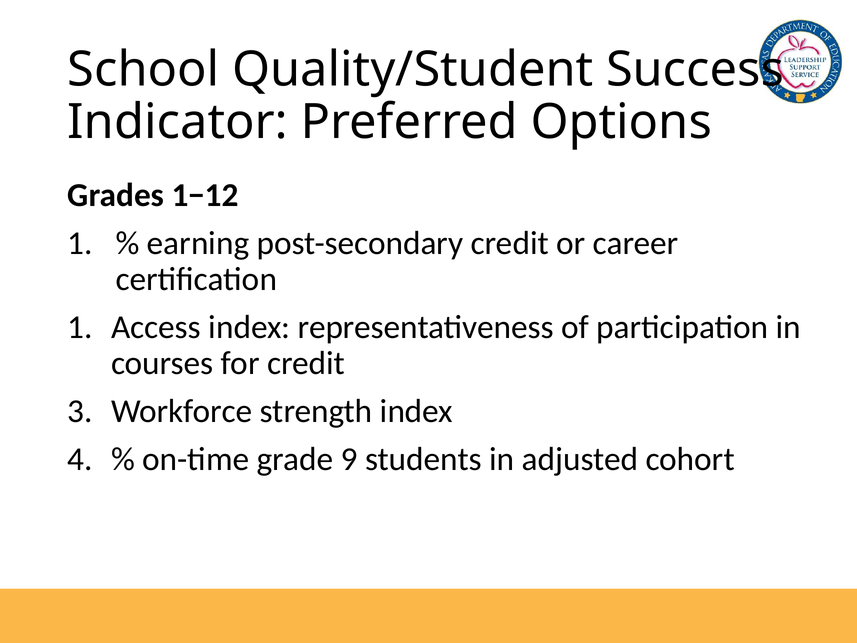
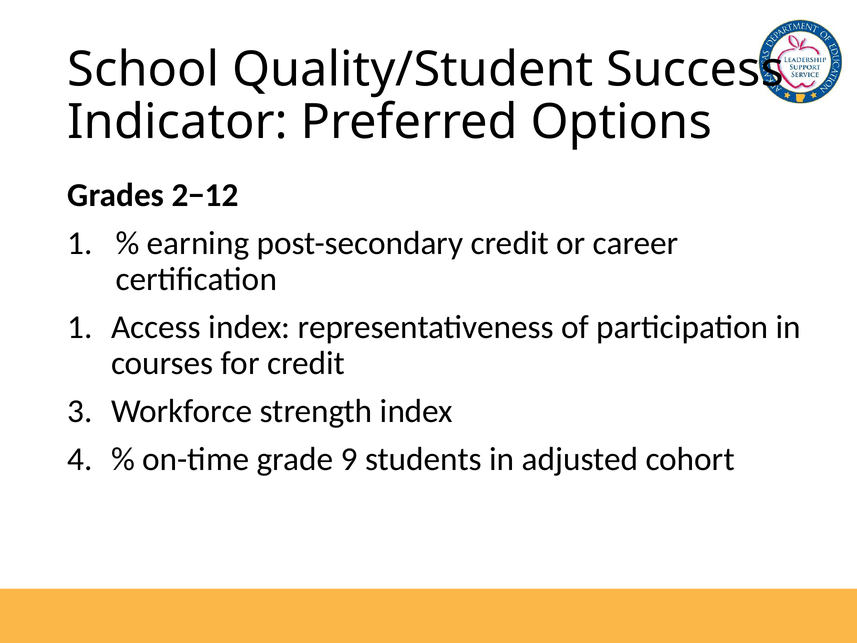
1−12: 1−12 -> 2−12
